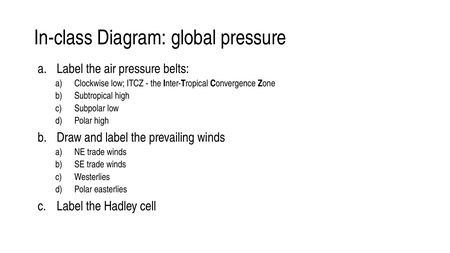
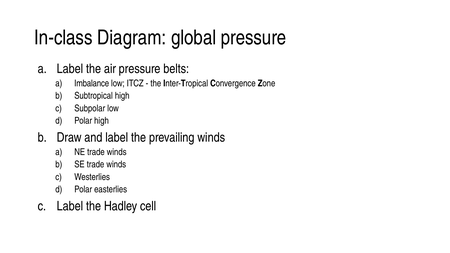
Clockwise: Clockwise -> Imbalance
